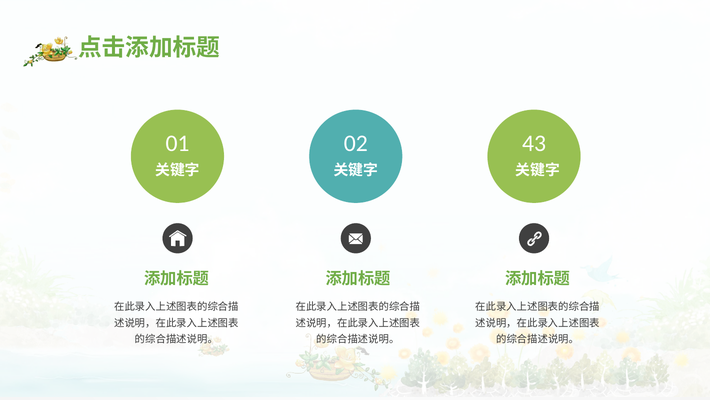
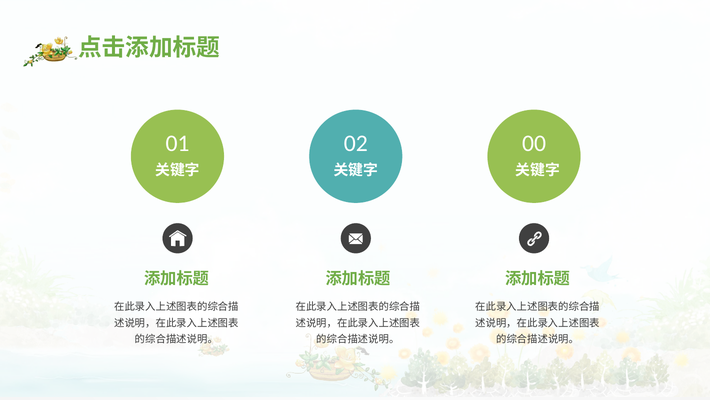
43: 43 -> 00
